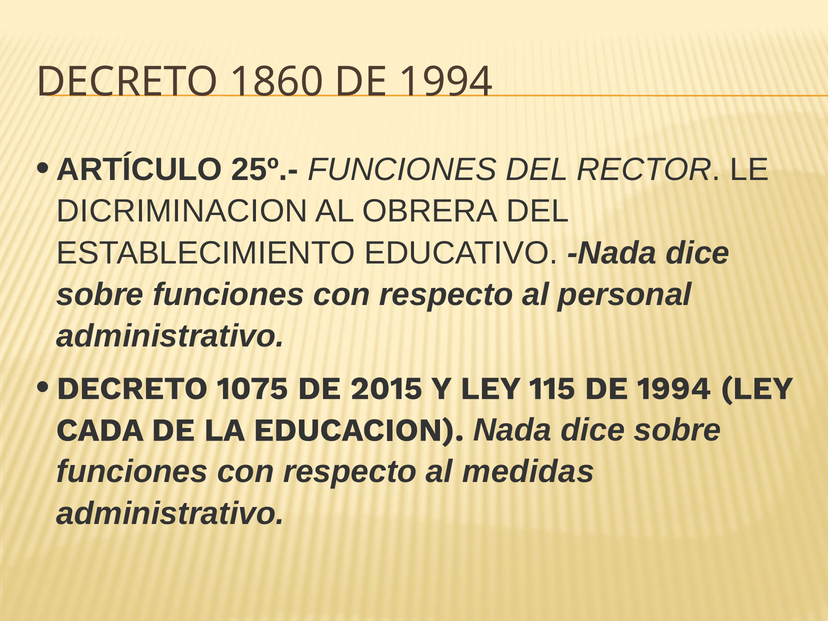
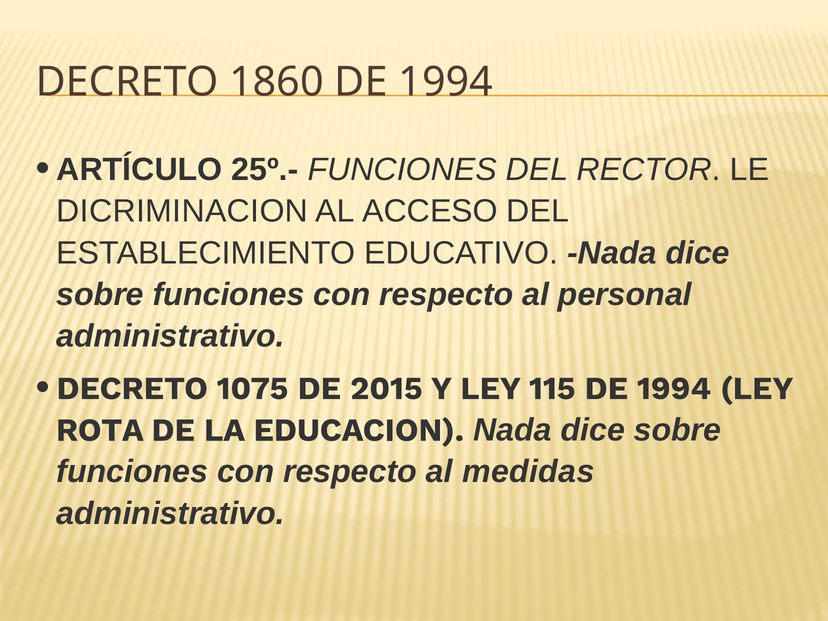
OBRERA: OBRERA -> ACCESO
CADA: CADA -> ROTA
